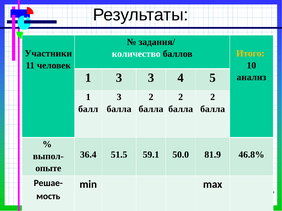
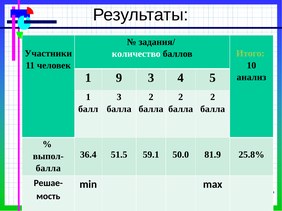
Итого colour: yellow -> light green
1 3: 3 -> 9
46.8%: 46.8% -> 25.8%
опыте at (48, 169): опыте -> балла
